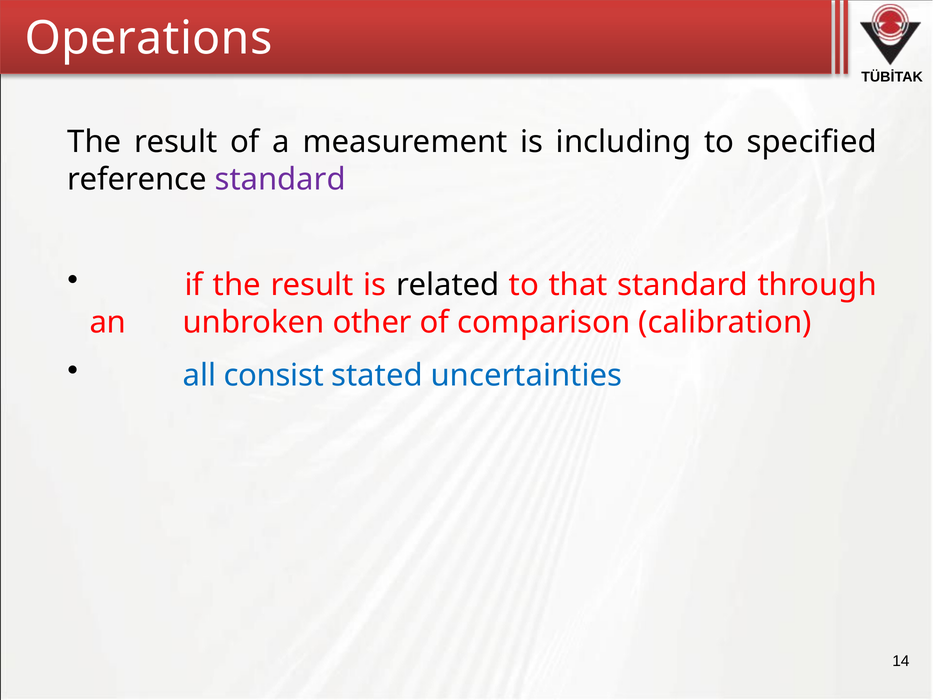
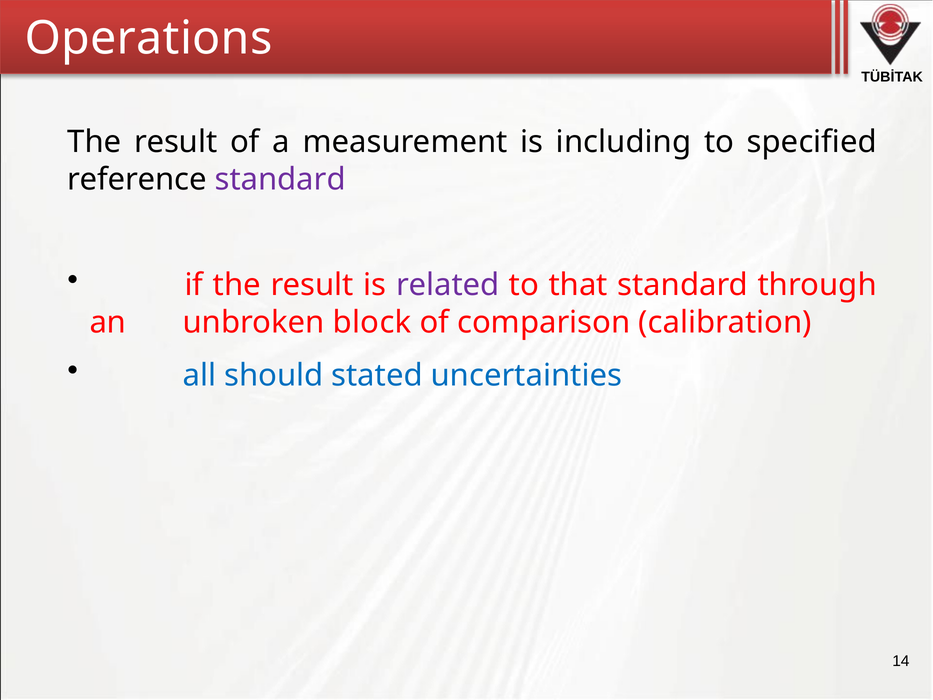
related colour: black -> purple
other: other -> block
consist: consist -> should
